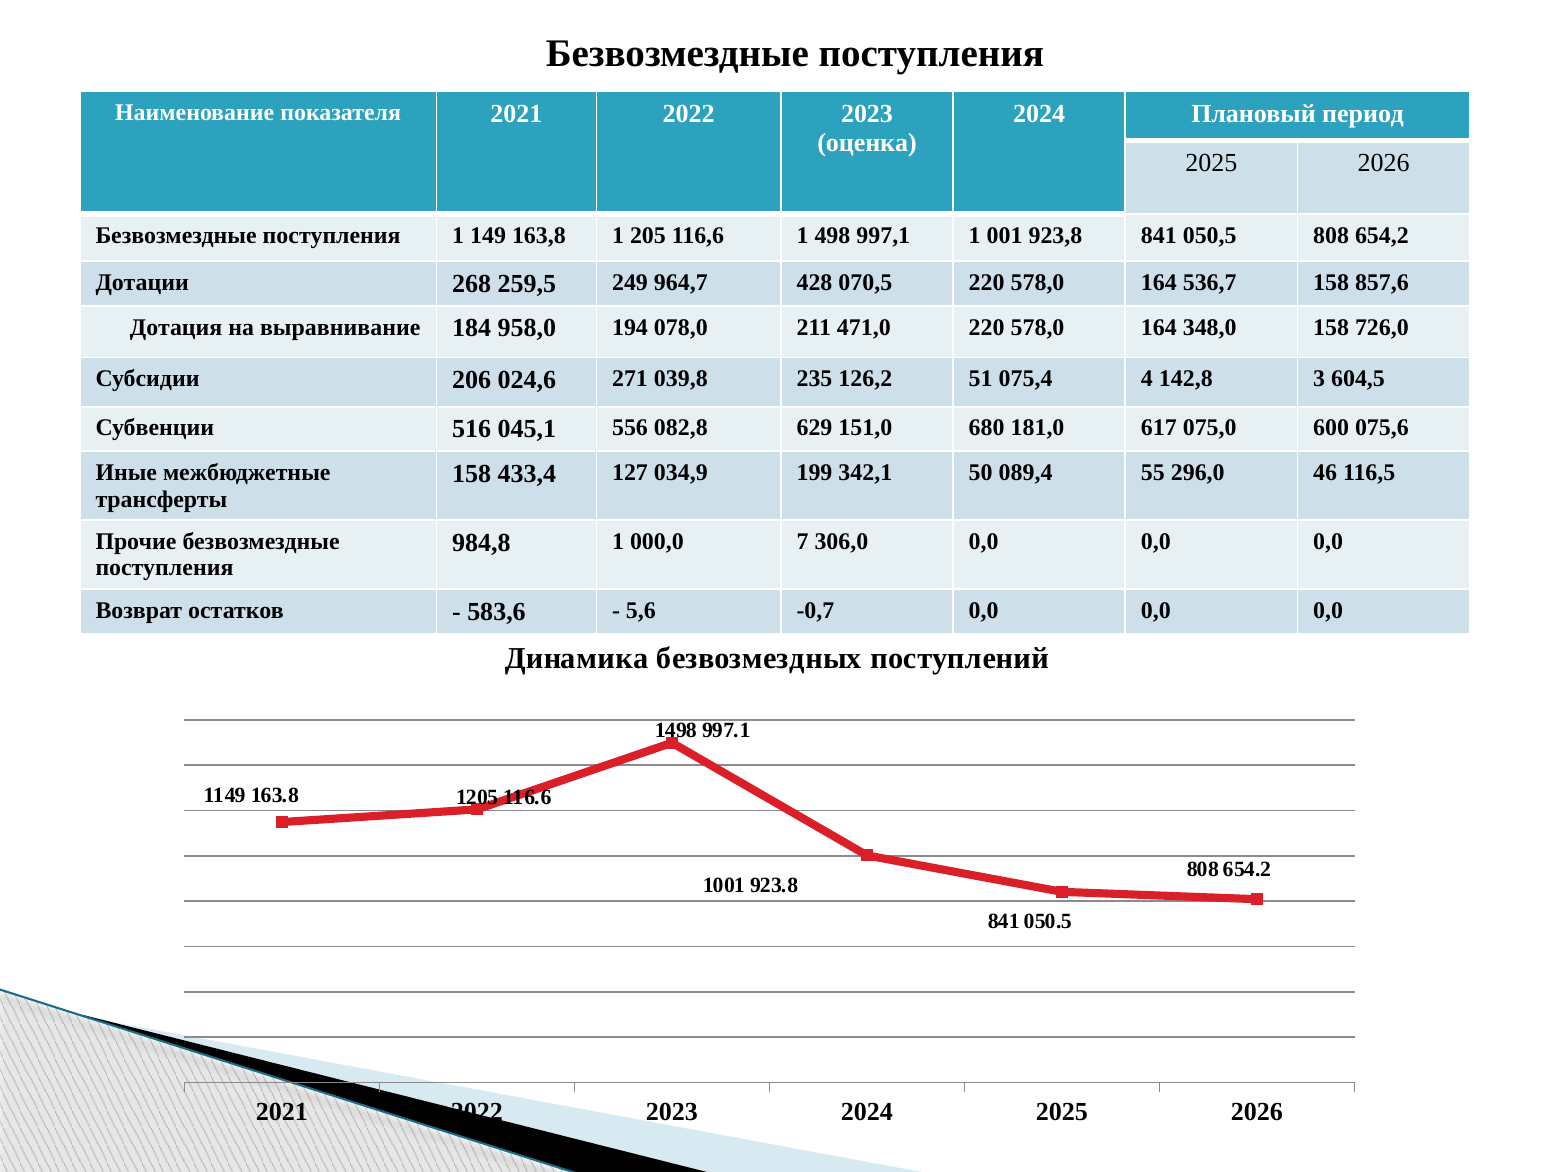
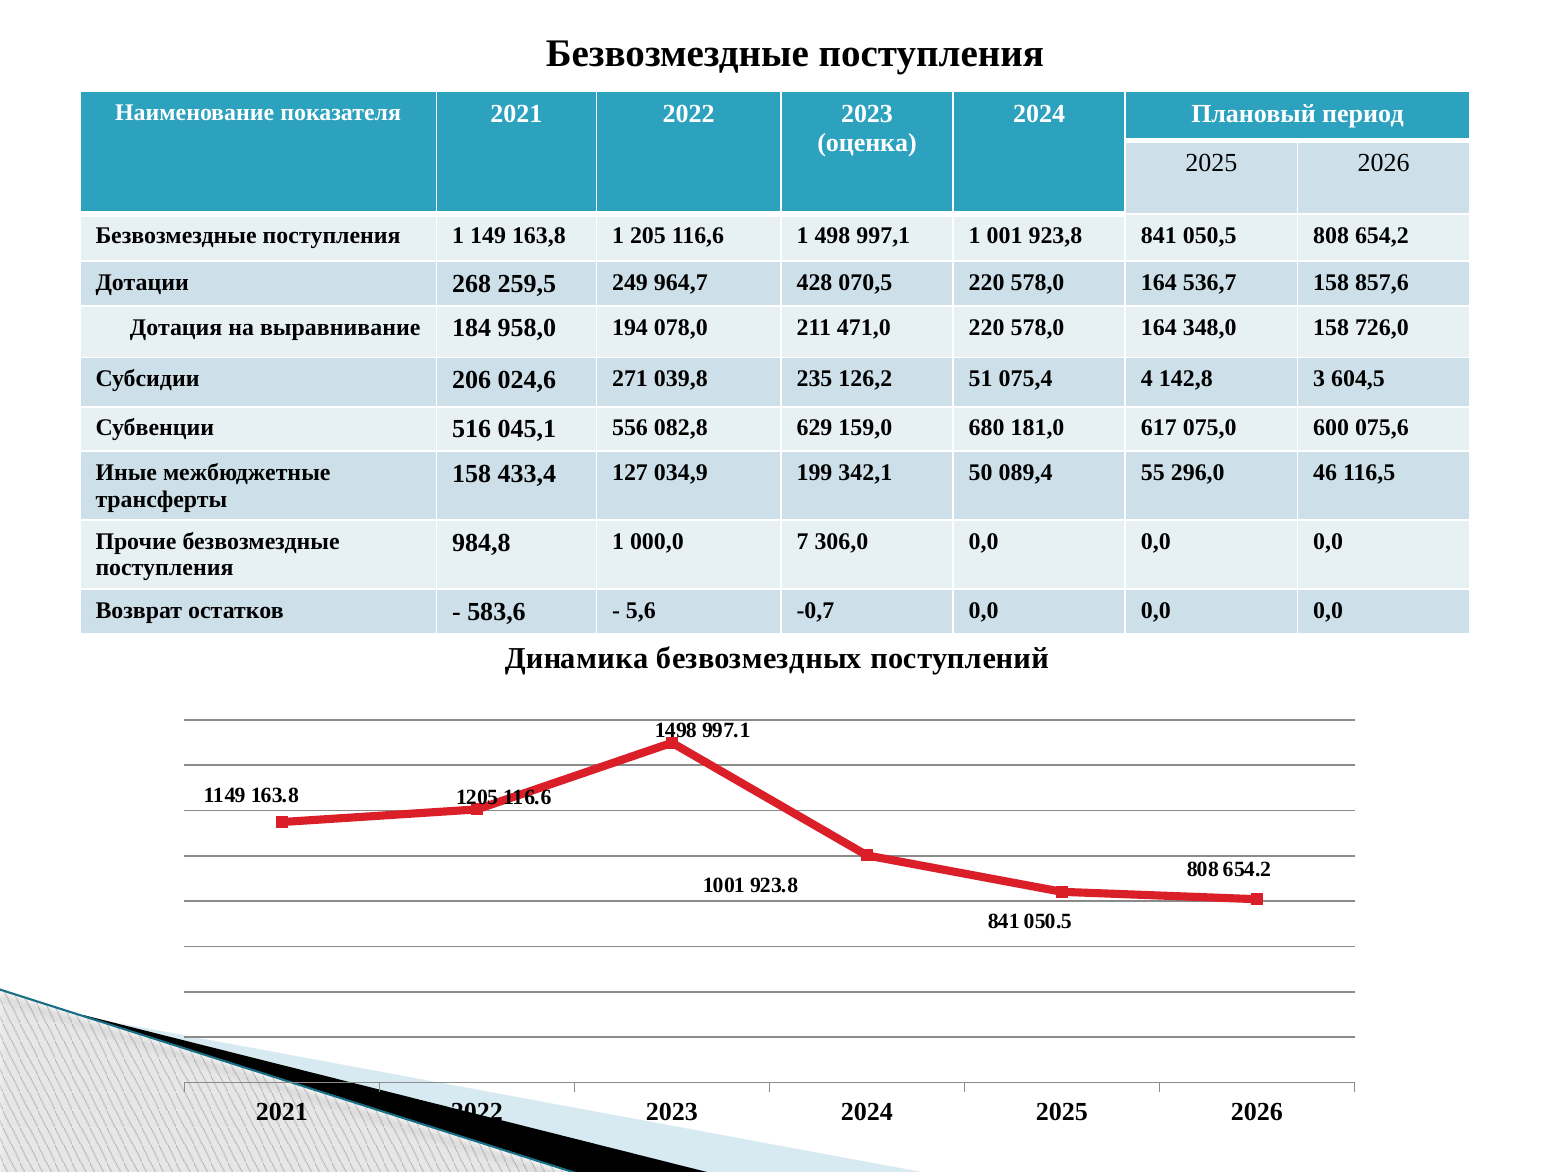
151,0: 151,0 -> 159,0
